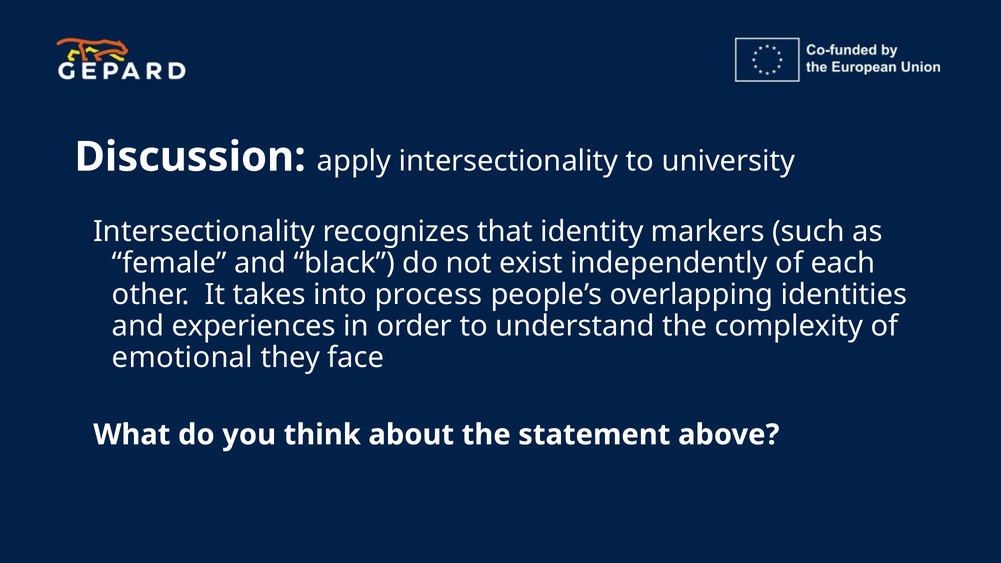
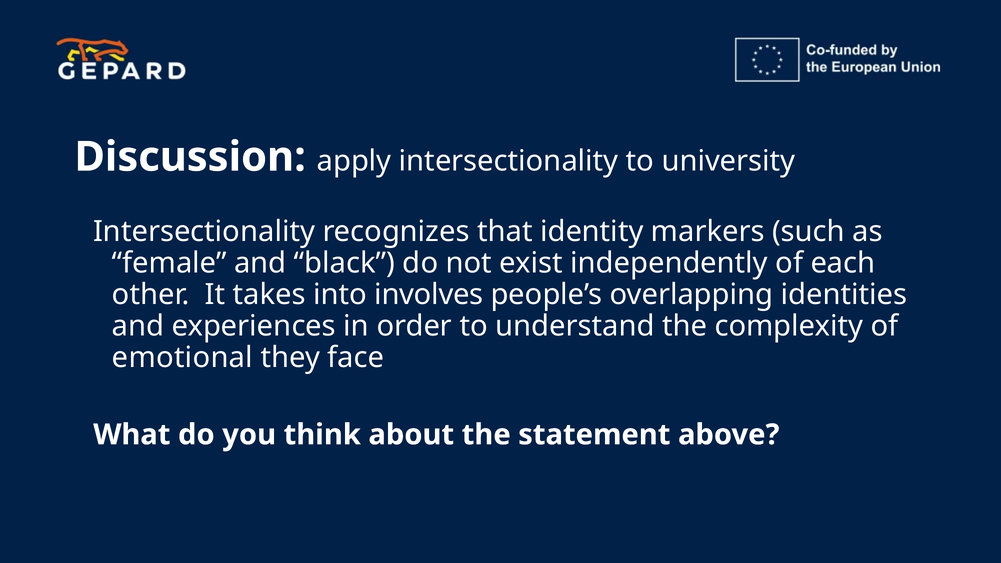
process: process -> involves
